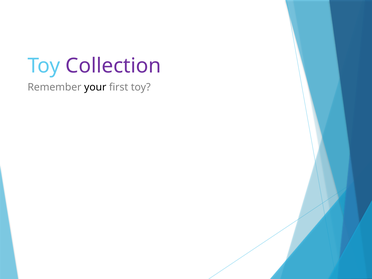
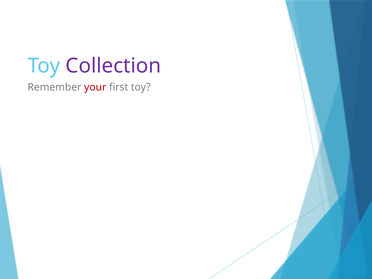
your colour: black -> red
